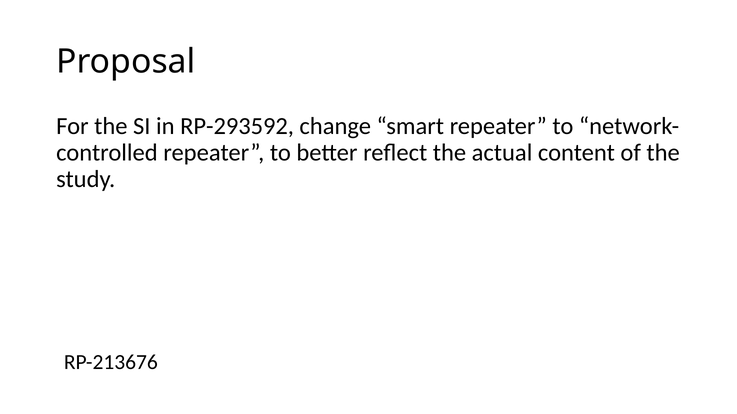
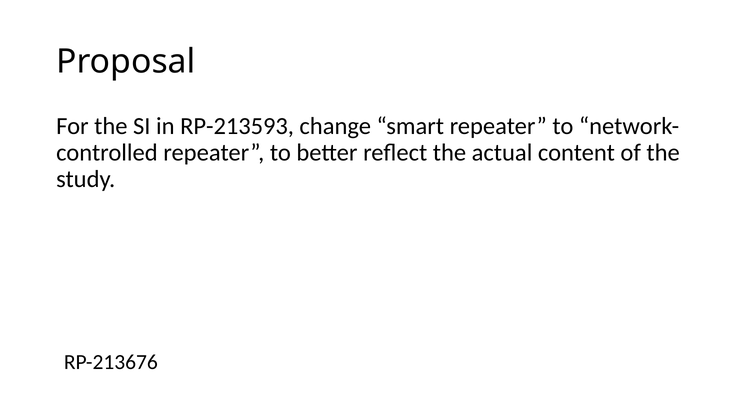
RP-293592: RP-293592 -> RP-213593
